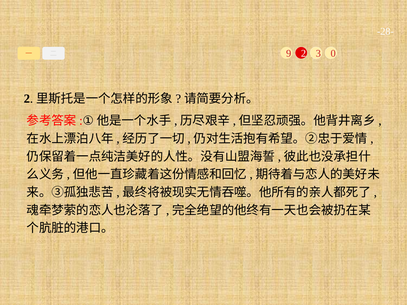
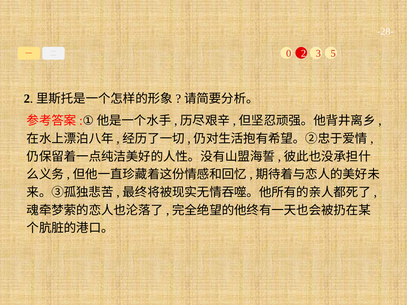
9: 9 -> 0
0: 0 -> 5
